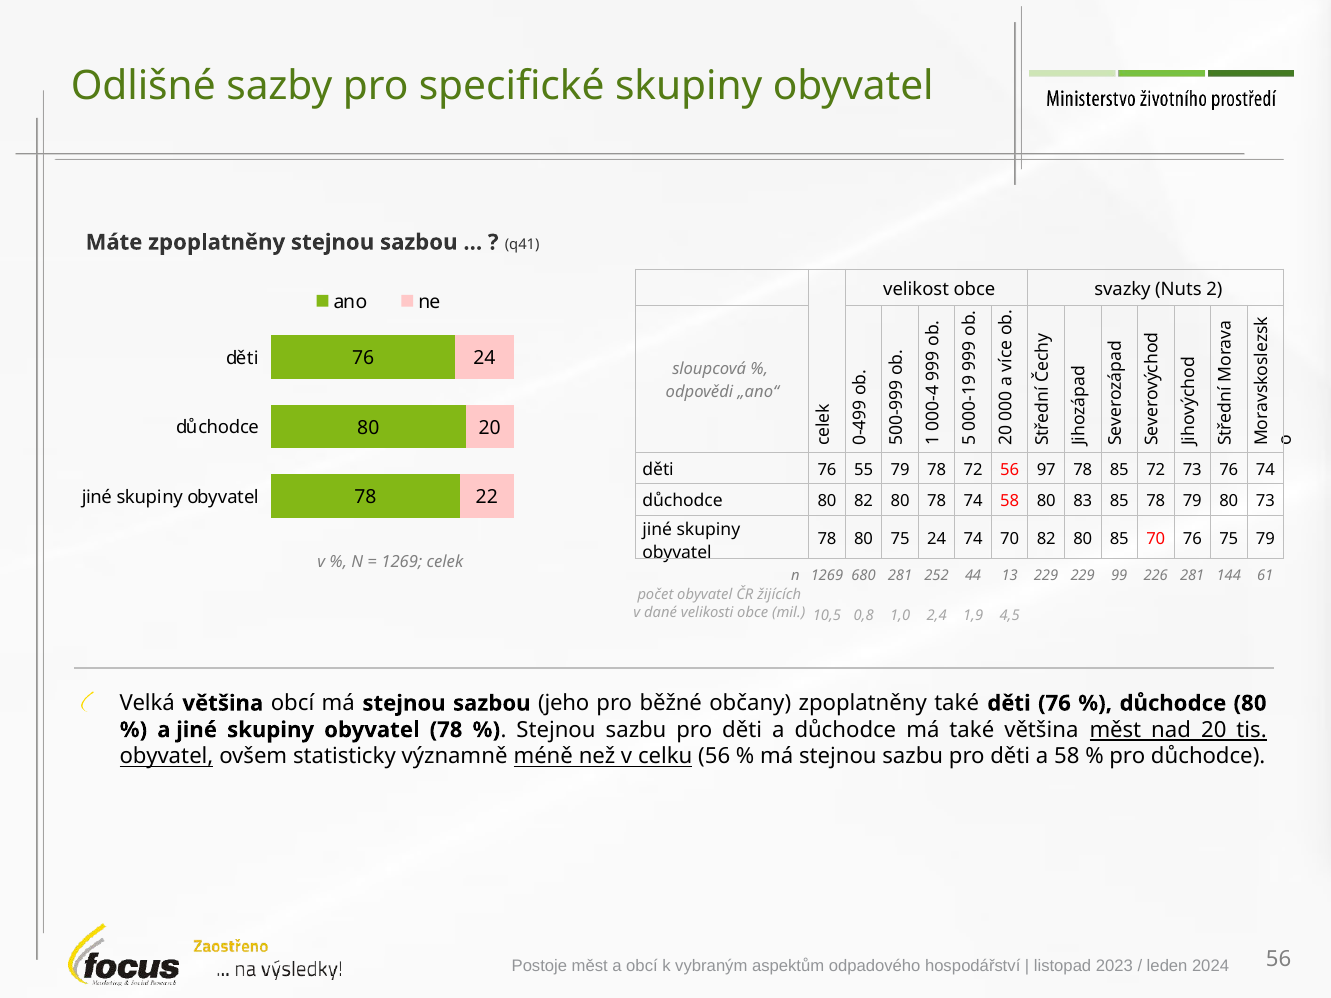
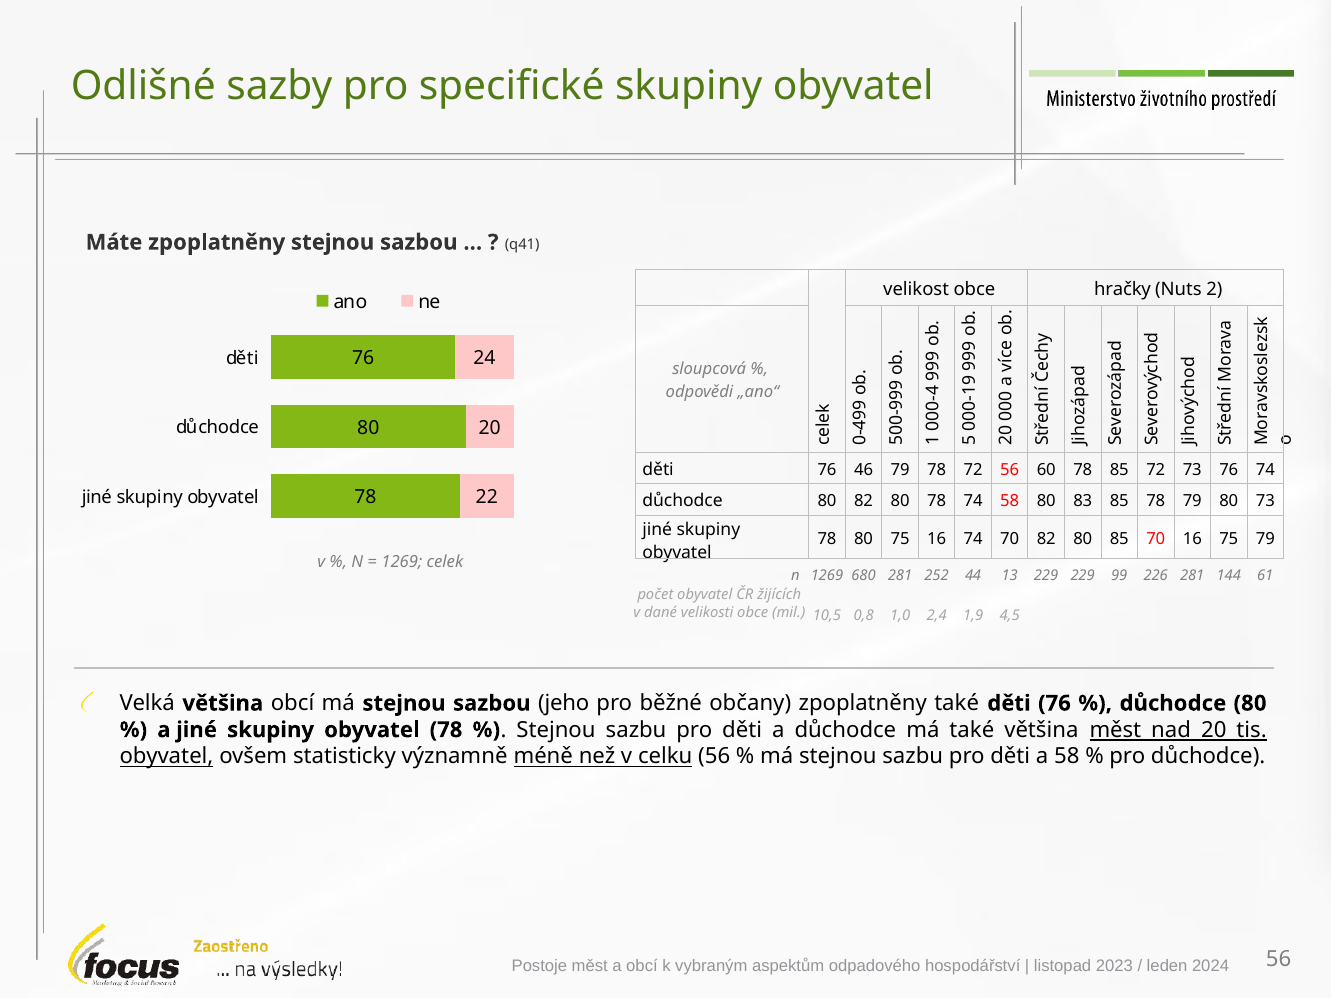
svazky: svazky -> hračky
55: 55 -> 46
97: 97 -> 60
75 24: 24 -> 16
70 76: 76 -> 16
